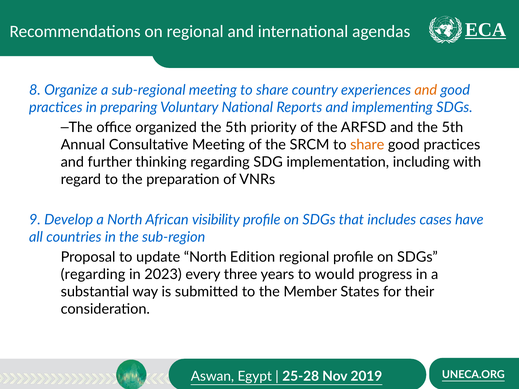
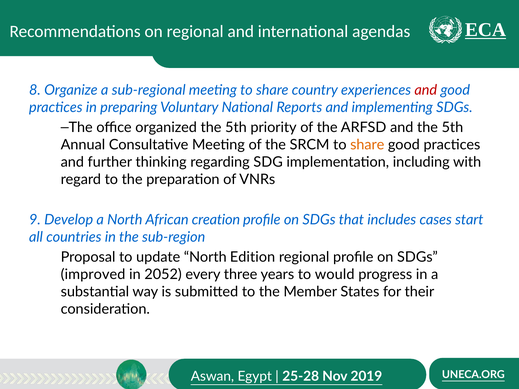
and at (426, 90) colour: orange -> red
visibility: visibility -> creation
have: have -> start
regarding at (93, 275): regarding -> improved
2023: 2023 -> 2052
